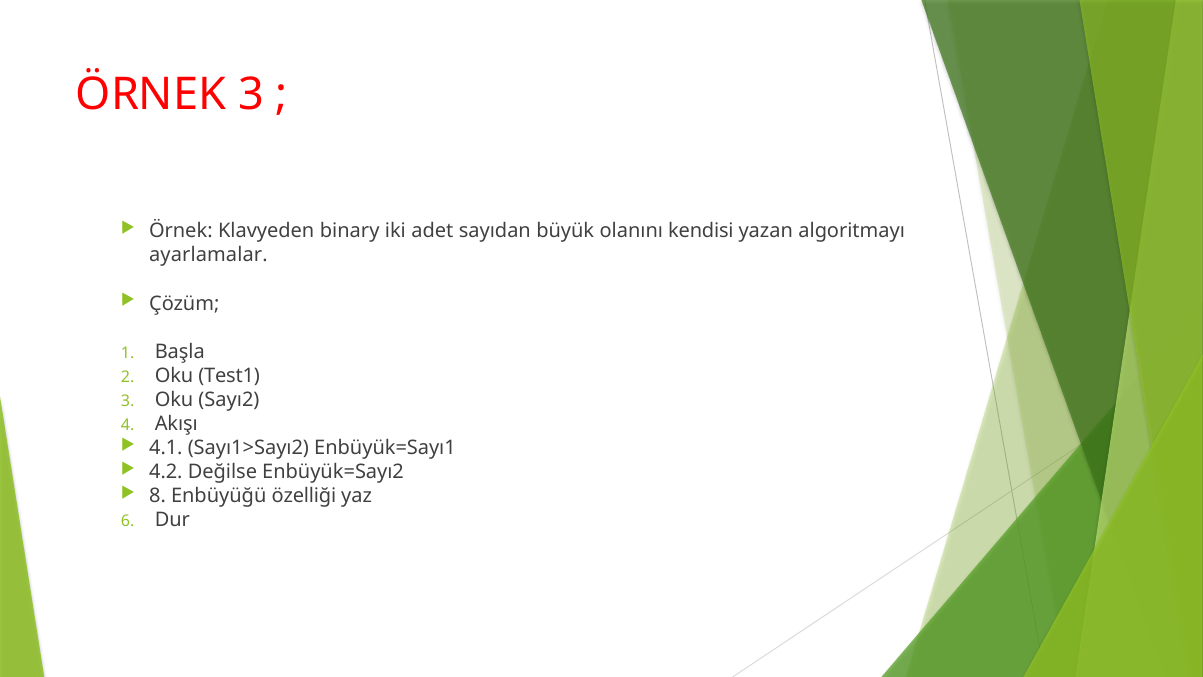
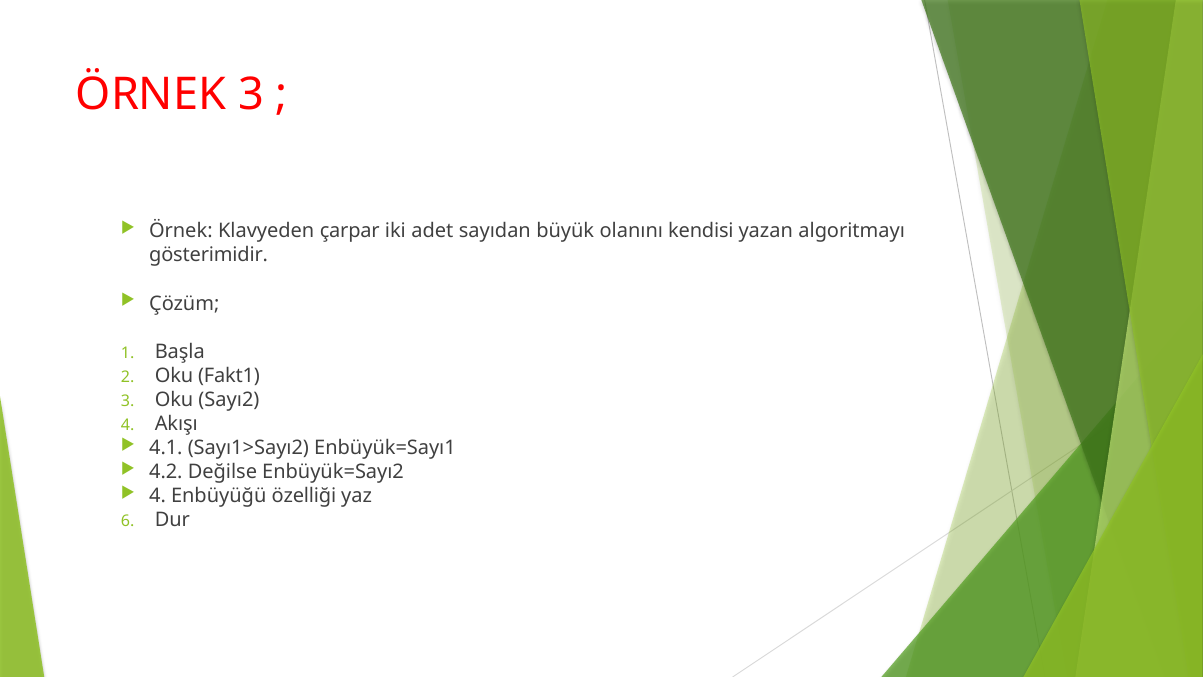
binary: binary -> çarpar
ayarlamalar: ayarlamalar -> gösterimidir
Test1: Test1 -> Fakt1
8 at (158, 496): 8 -> 4
